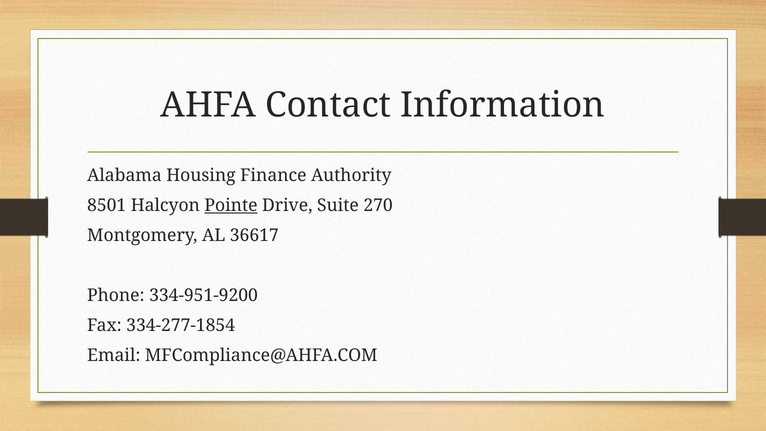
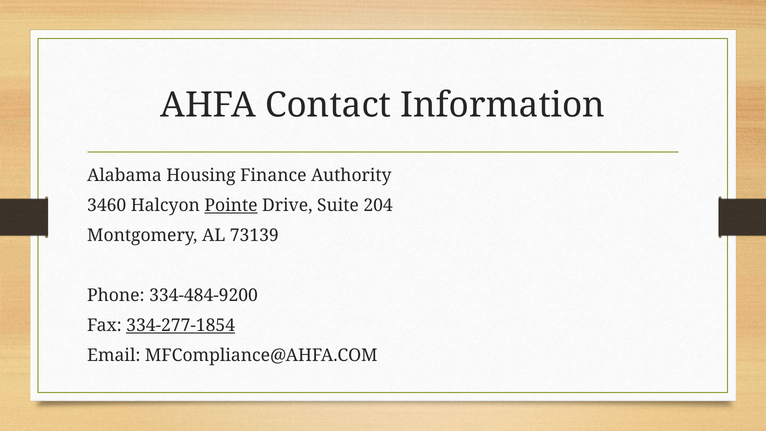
8501: 8501 -> 3460
270: 270 -> 204
36617: 36617 -> 73139
334-951-9200: 334-951-9200 -> 334-484-9200
334-277-1854 underline: none -> present
